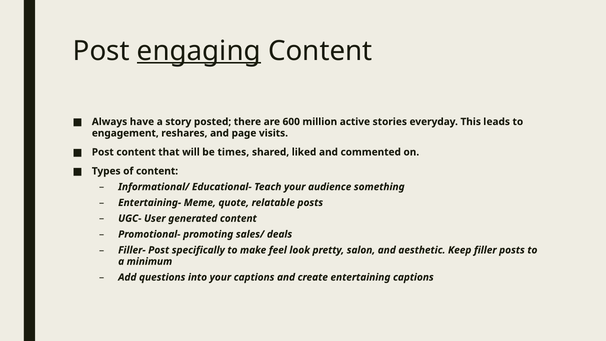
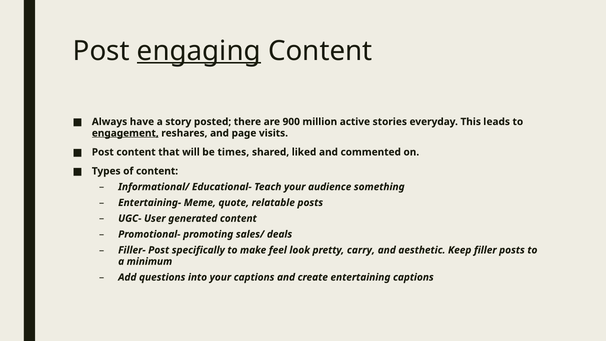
600: 600 -> 900
engagement underline: none -> present
salon: salon -> carry
